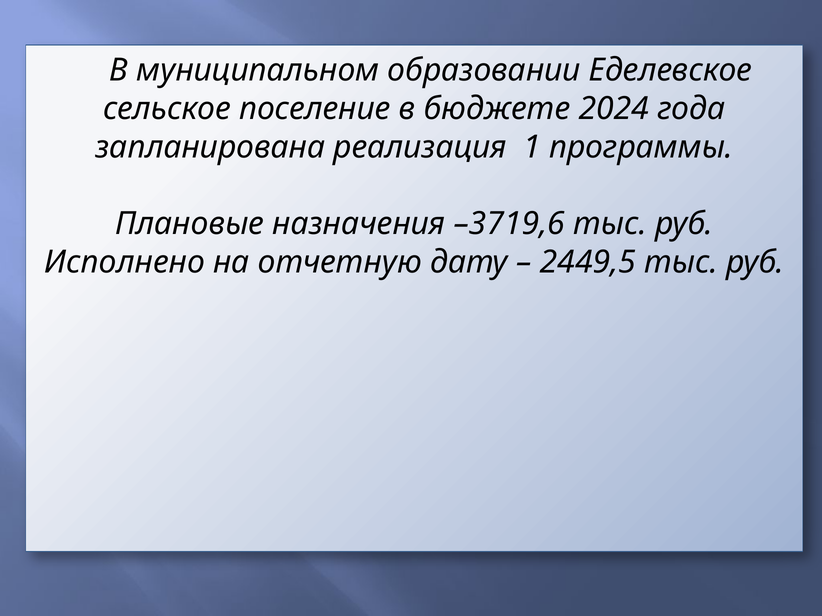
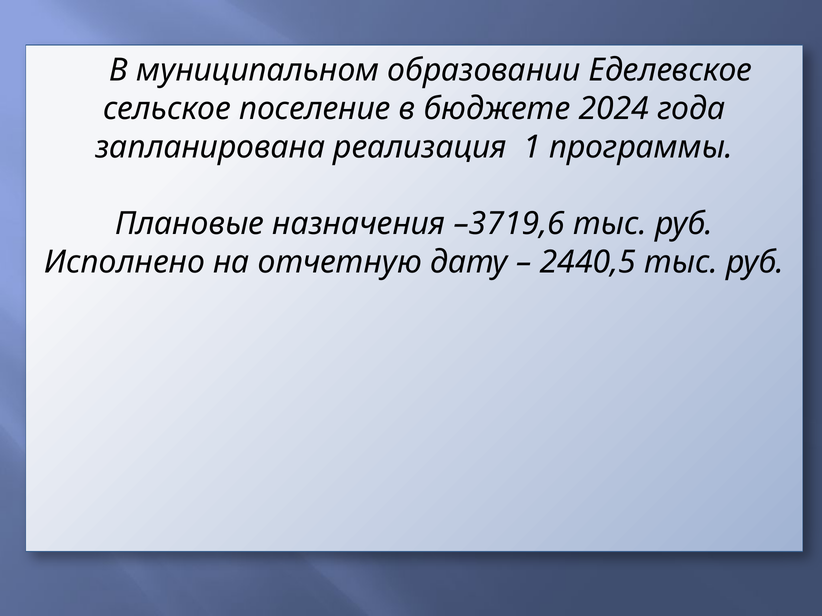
2449,5: 2449,5 -> 2440,5
